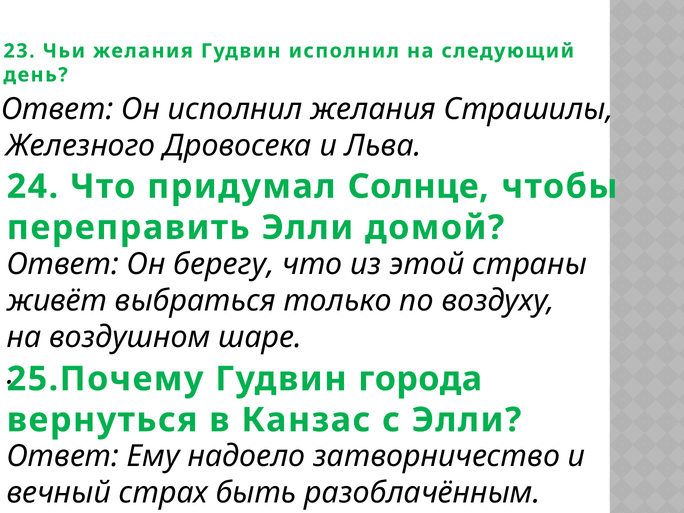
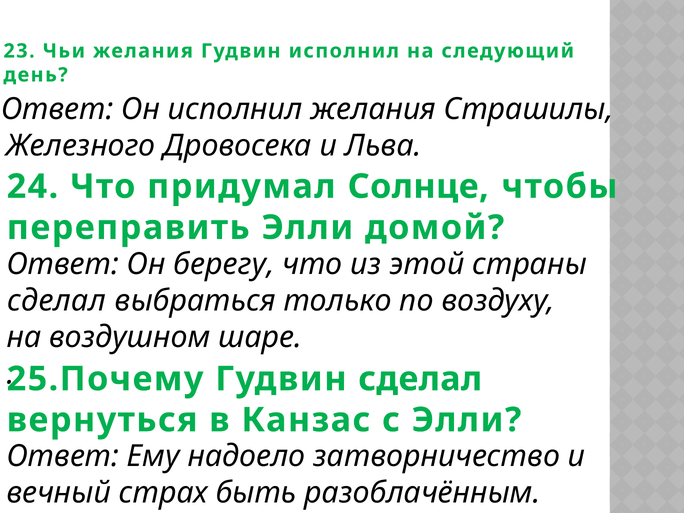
живёт at (57, 301): живёт -> сделал
Гудвин города: города -> сделал
